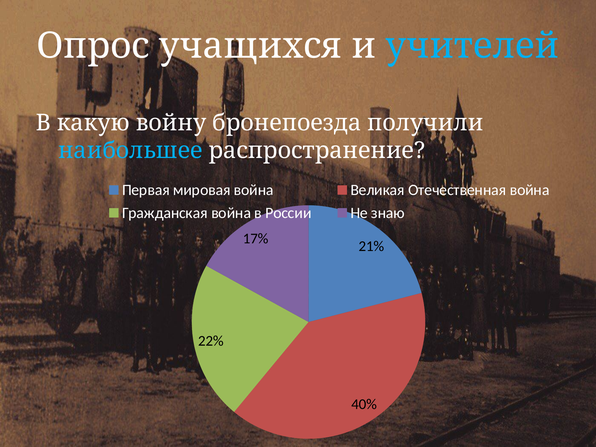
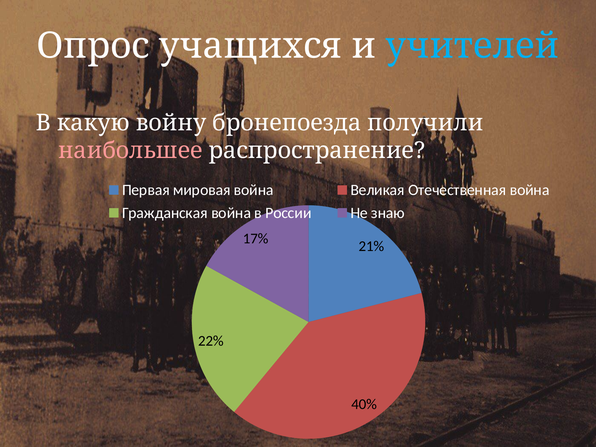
наибольшее colour: light blue -> pink
